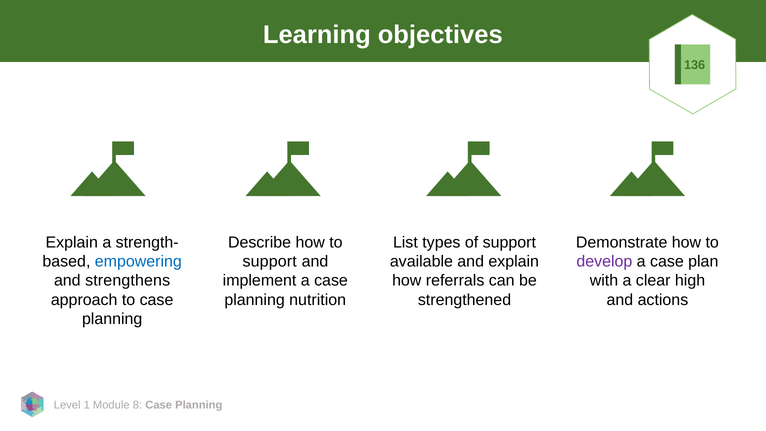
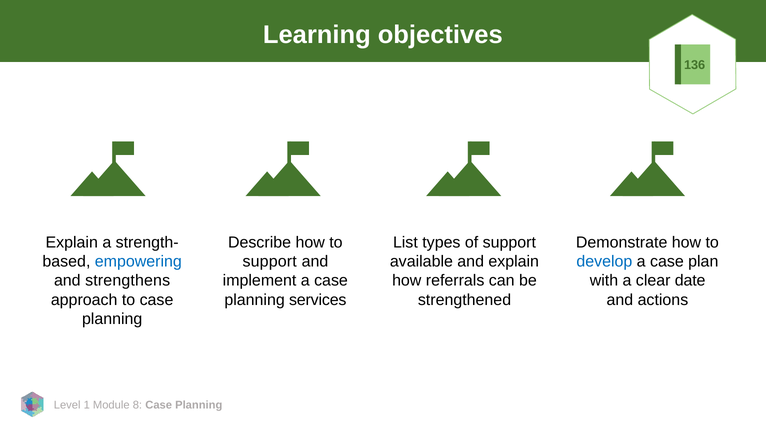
develop colour: purple -> blue
high: high -> date
nutrition: nutrition -> services
